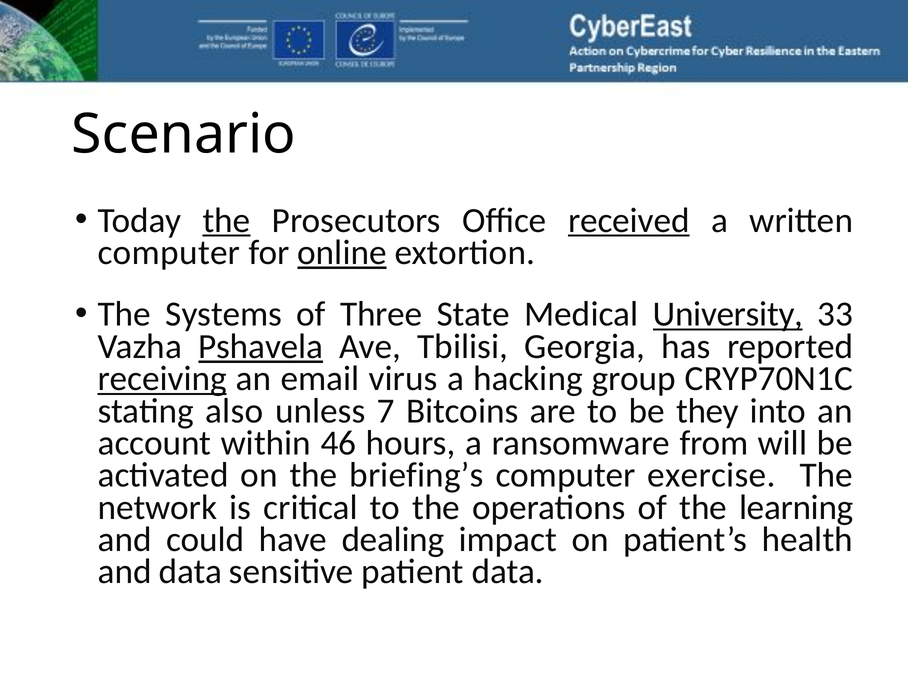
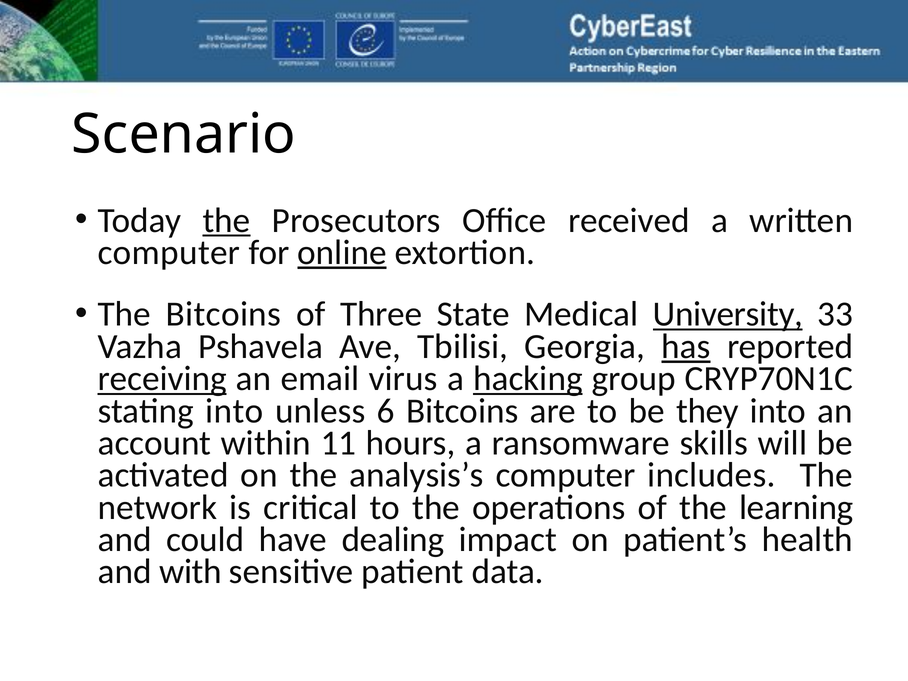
received underline: present -> none
The Systems: Systems -> Bitcoins
Pshavela underline: present -> none
has underline: none -> present
hacking underline: none -> present
stating also: also -> into
7: 7 -> 6
46: 46 -> 11
from: from -> skills
briefing’s: briefing’s -> analysis’s
exercise: exercise -> includes
and data: data -> with
